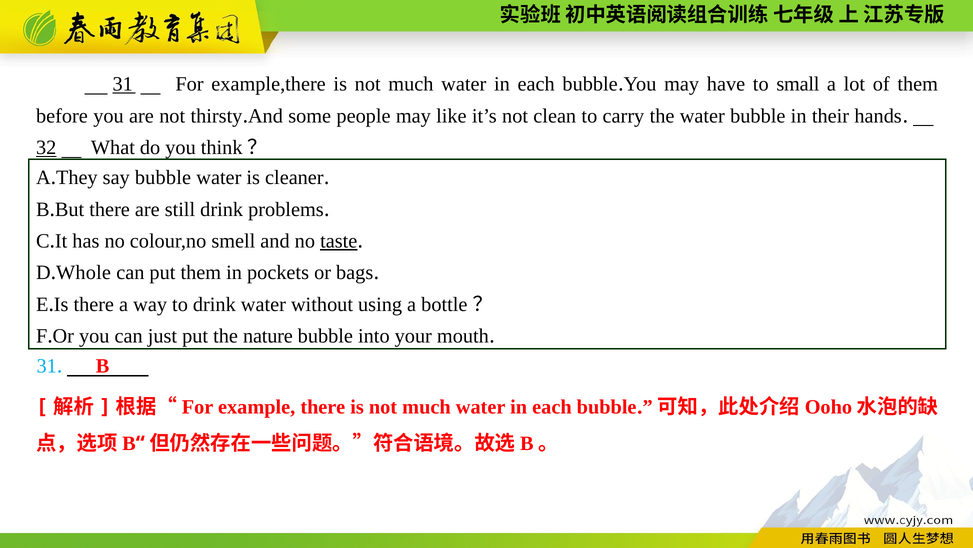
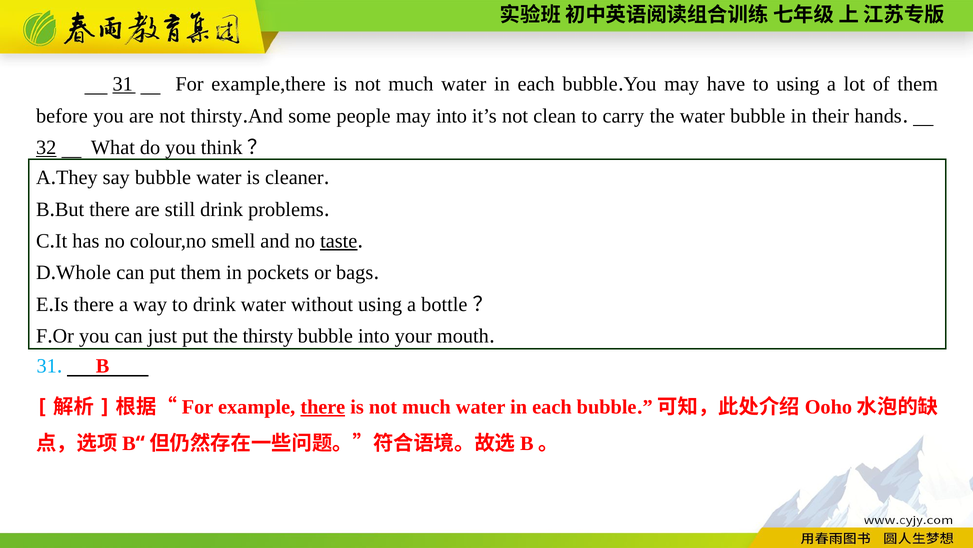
to small: small -> using
may like: like -> into
the nature: nature -> thirsty
there at (323, 407) underline: none -> present
